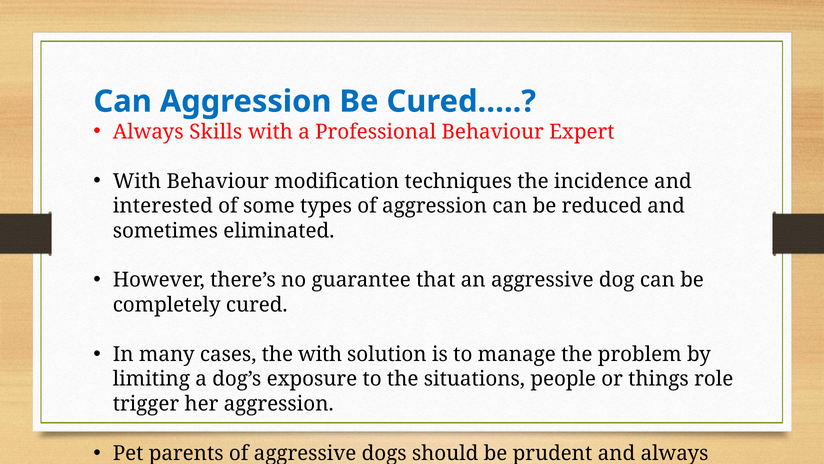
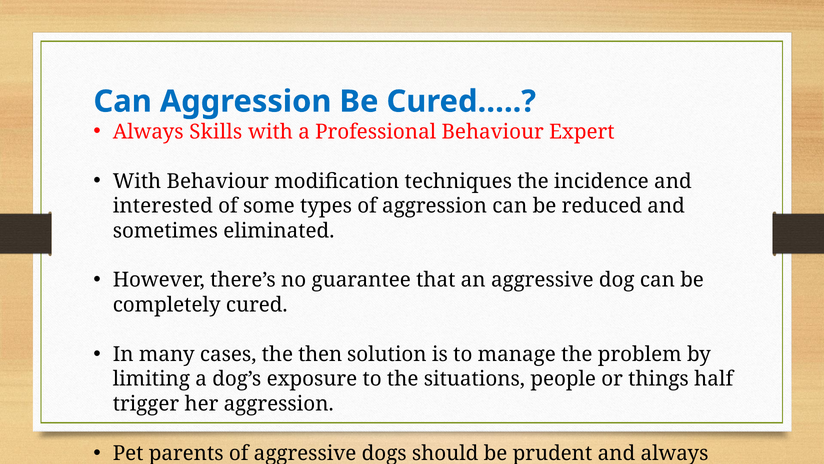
the with: with -> then
role: role -> half
